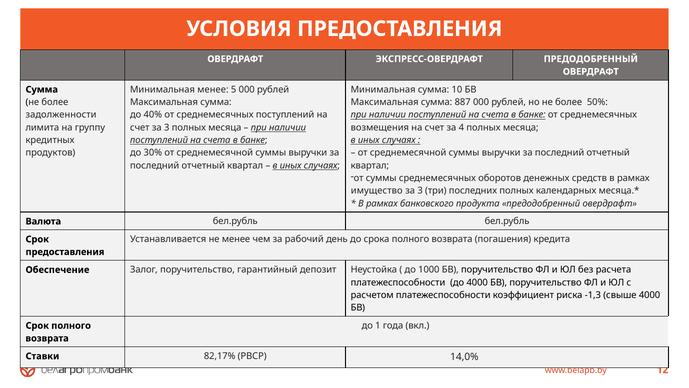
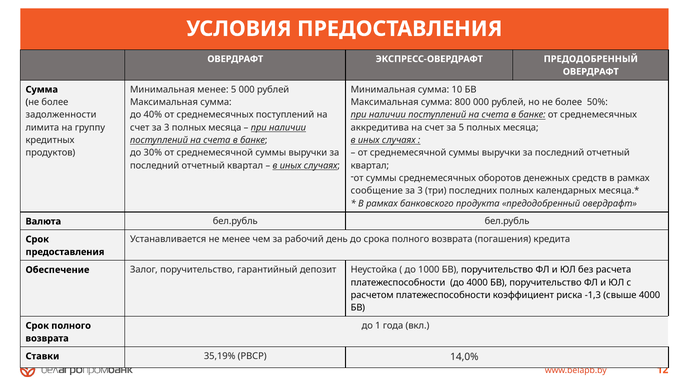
887: 887 -> 800
возмещения: возмещения -> аккредитива
за 4: 4 -> 5
имущество: имущество -> сообщение
82,17%: 82,17% -> 35,19%
